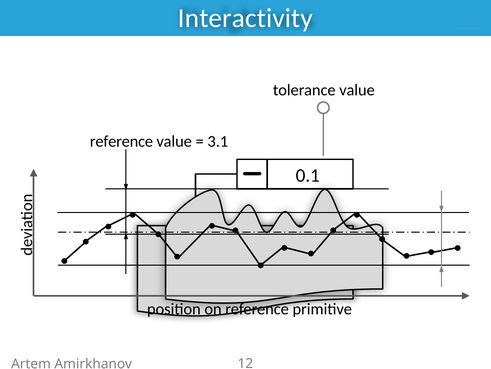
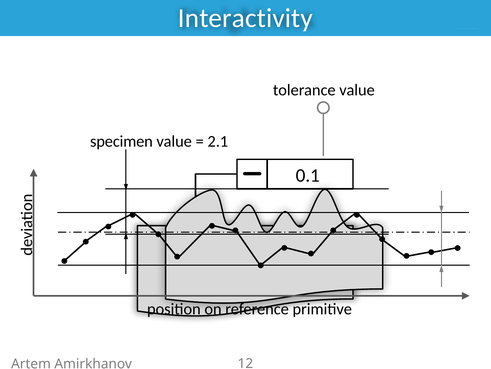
reference at (121, 141): reference -> specimen
3.1: 3.1 -> 2.1
